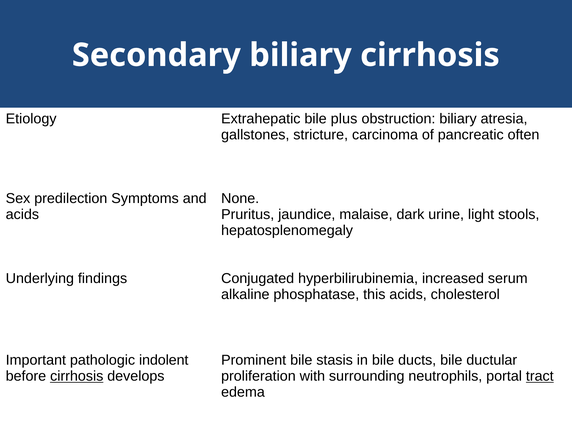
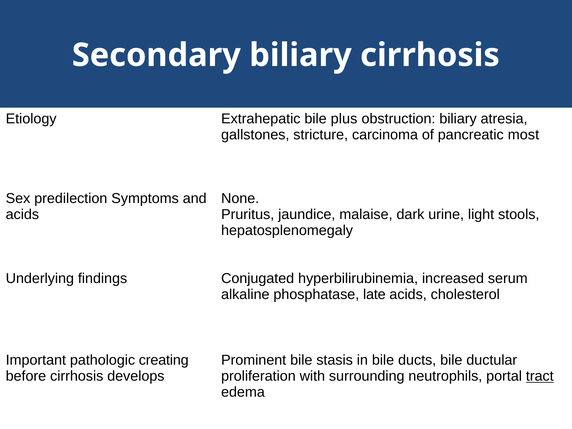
often: often -> most
this: this -> late
indolent: indolent -> creating
cirrhosis at (77, 376) underline: present -> none
